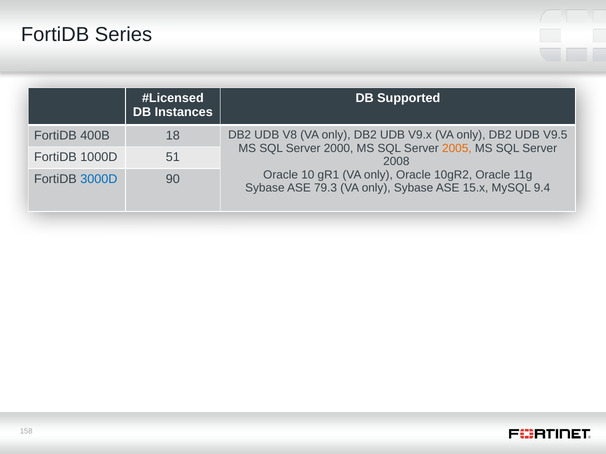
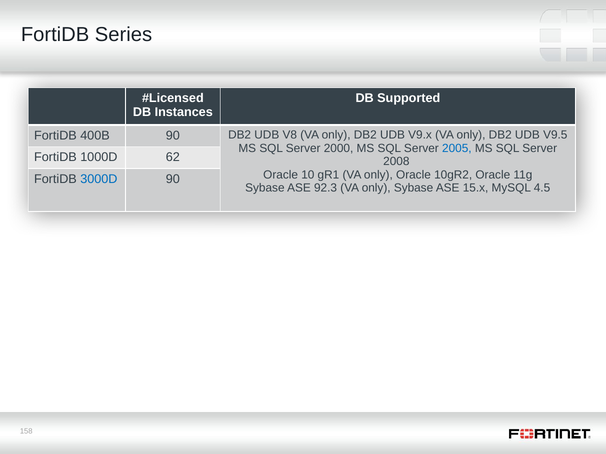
400B 18: 18 -> 90
2005 colour: orange -> blue
51: 51 -> 62
79.3: 79.3 -> 92.3
9.4: 9.4 -> 4.5
